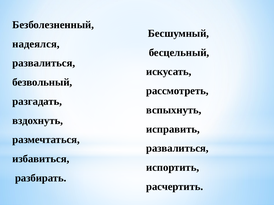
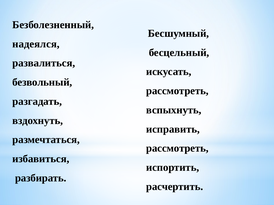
развалиться at (177, 149): развалиться -> рассмотреть
